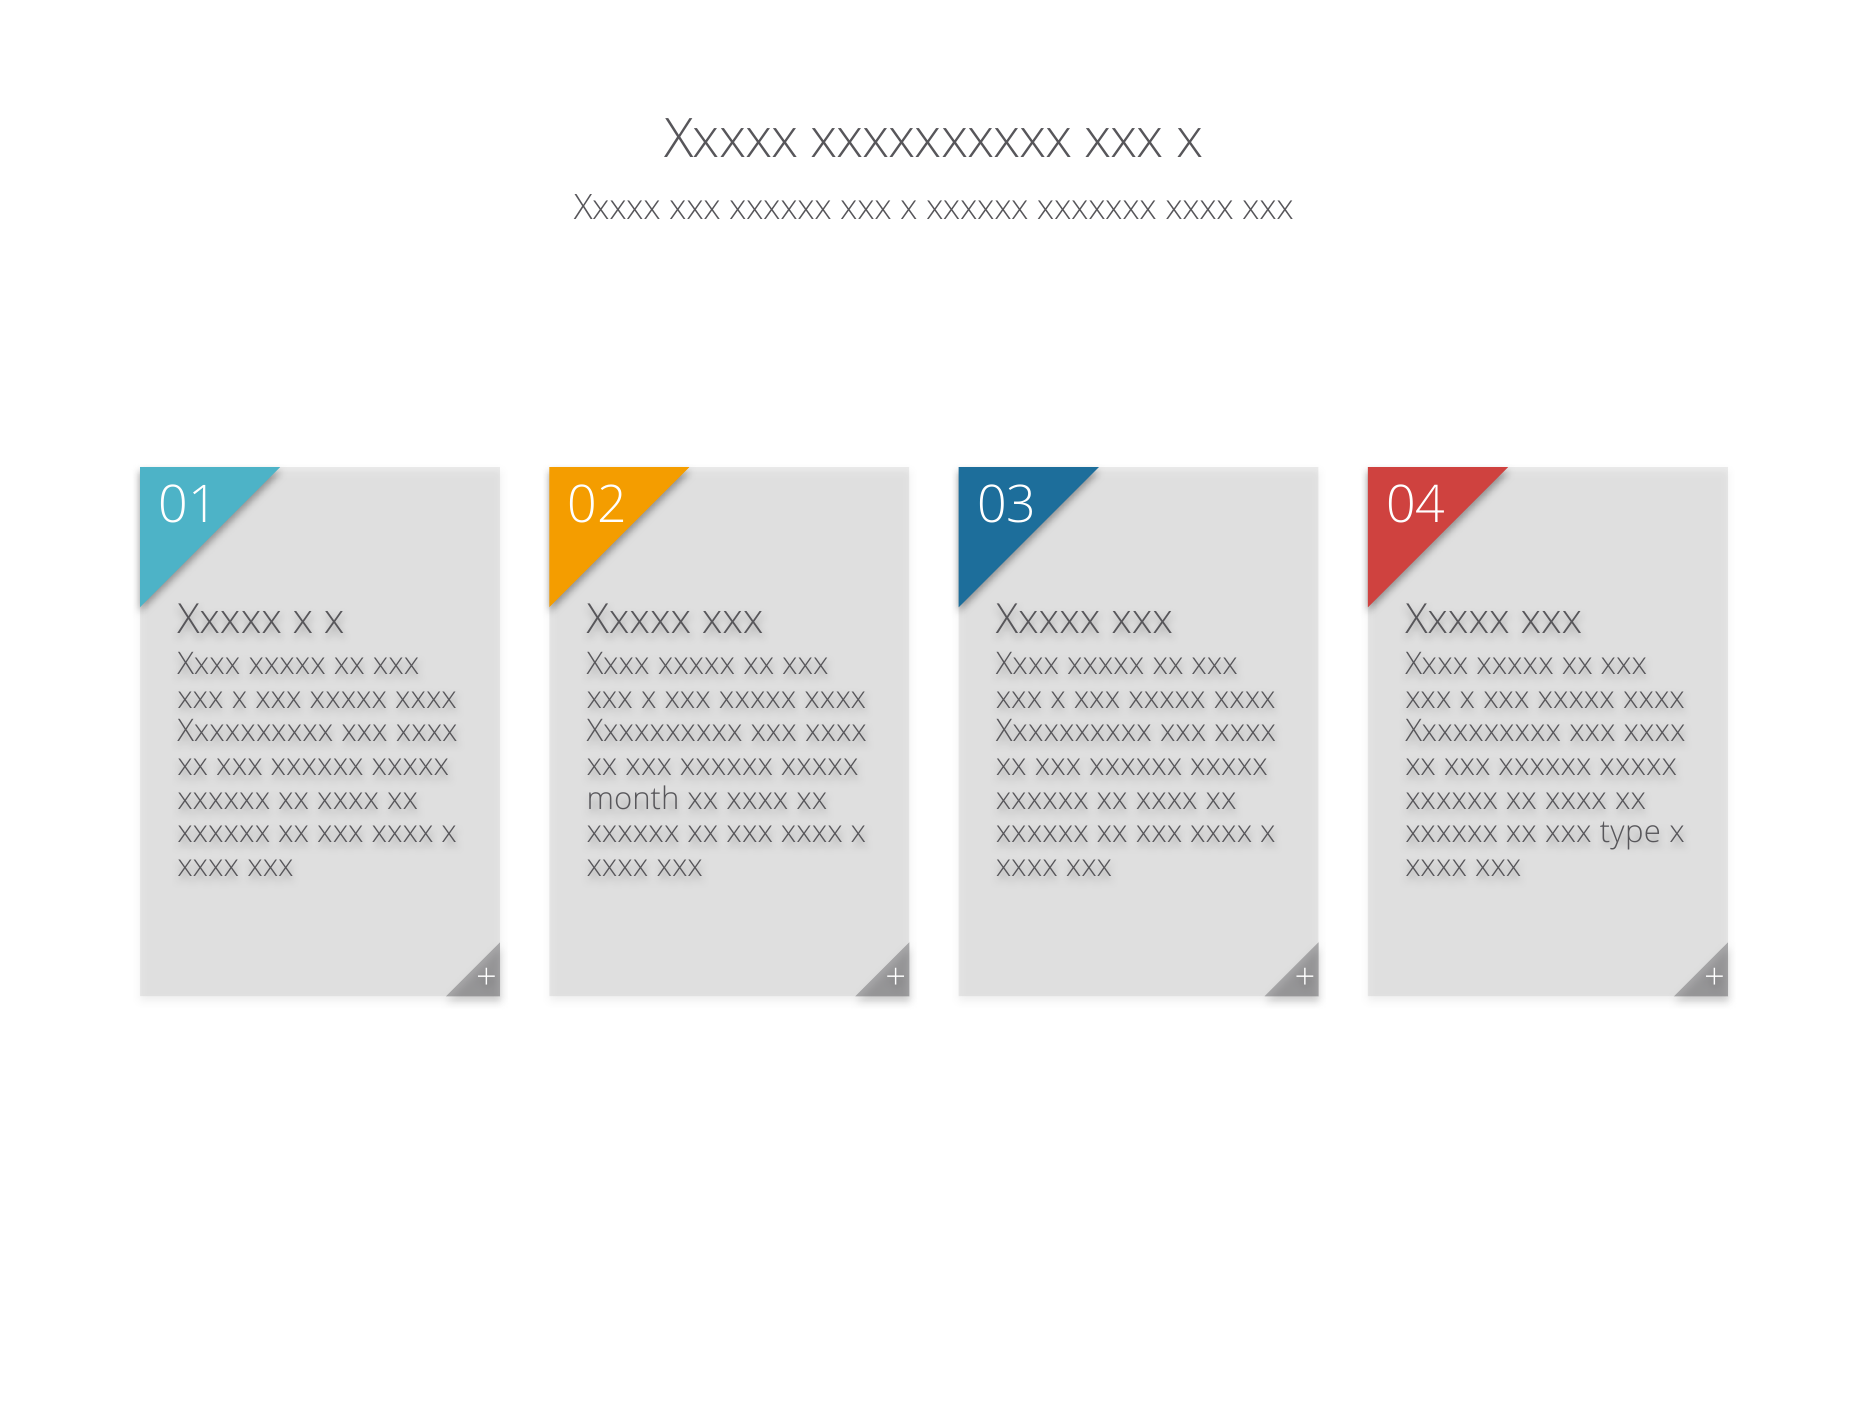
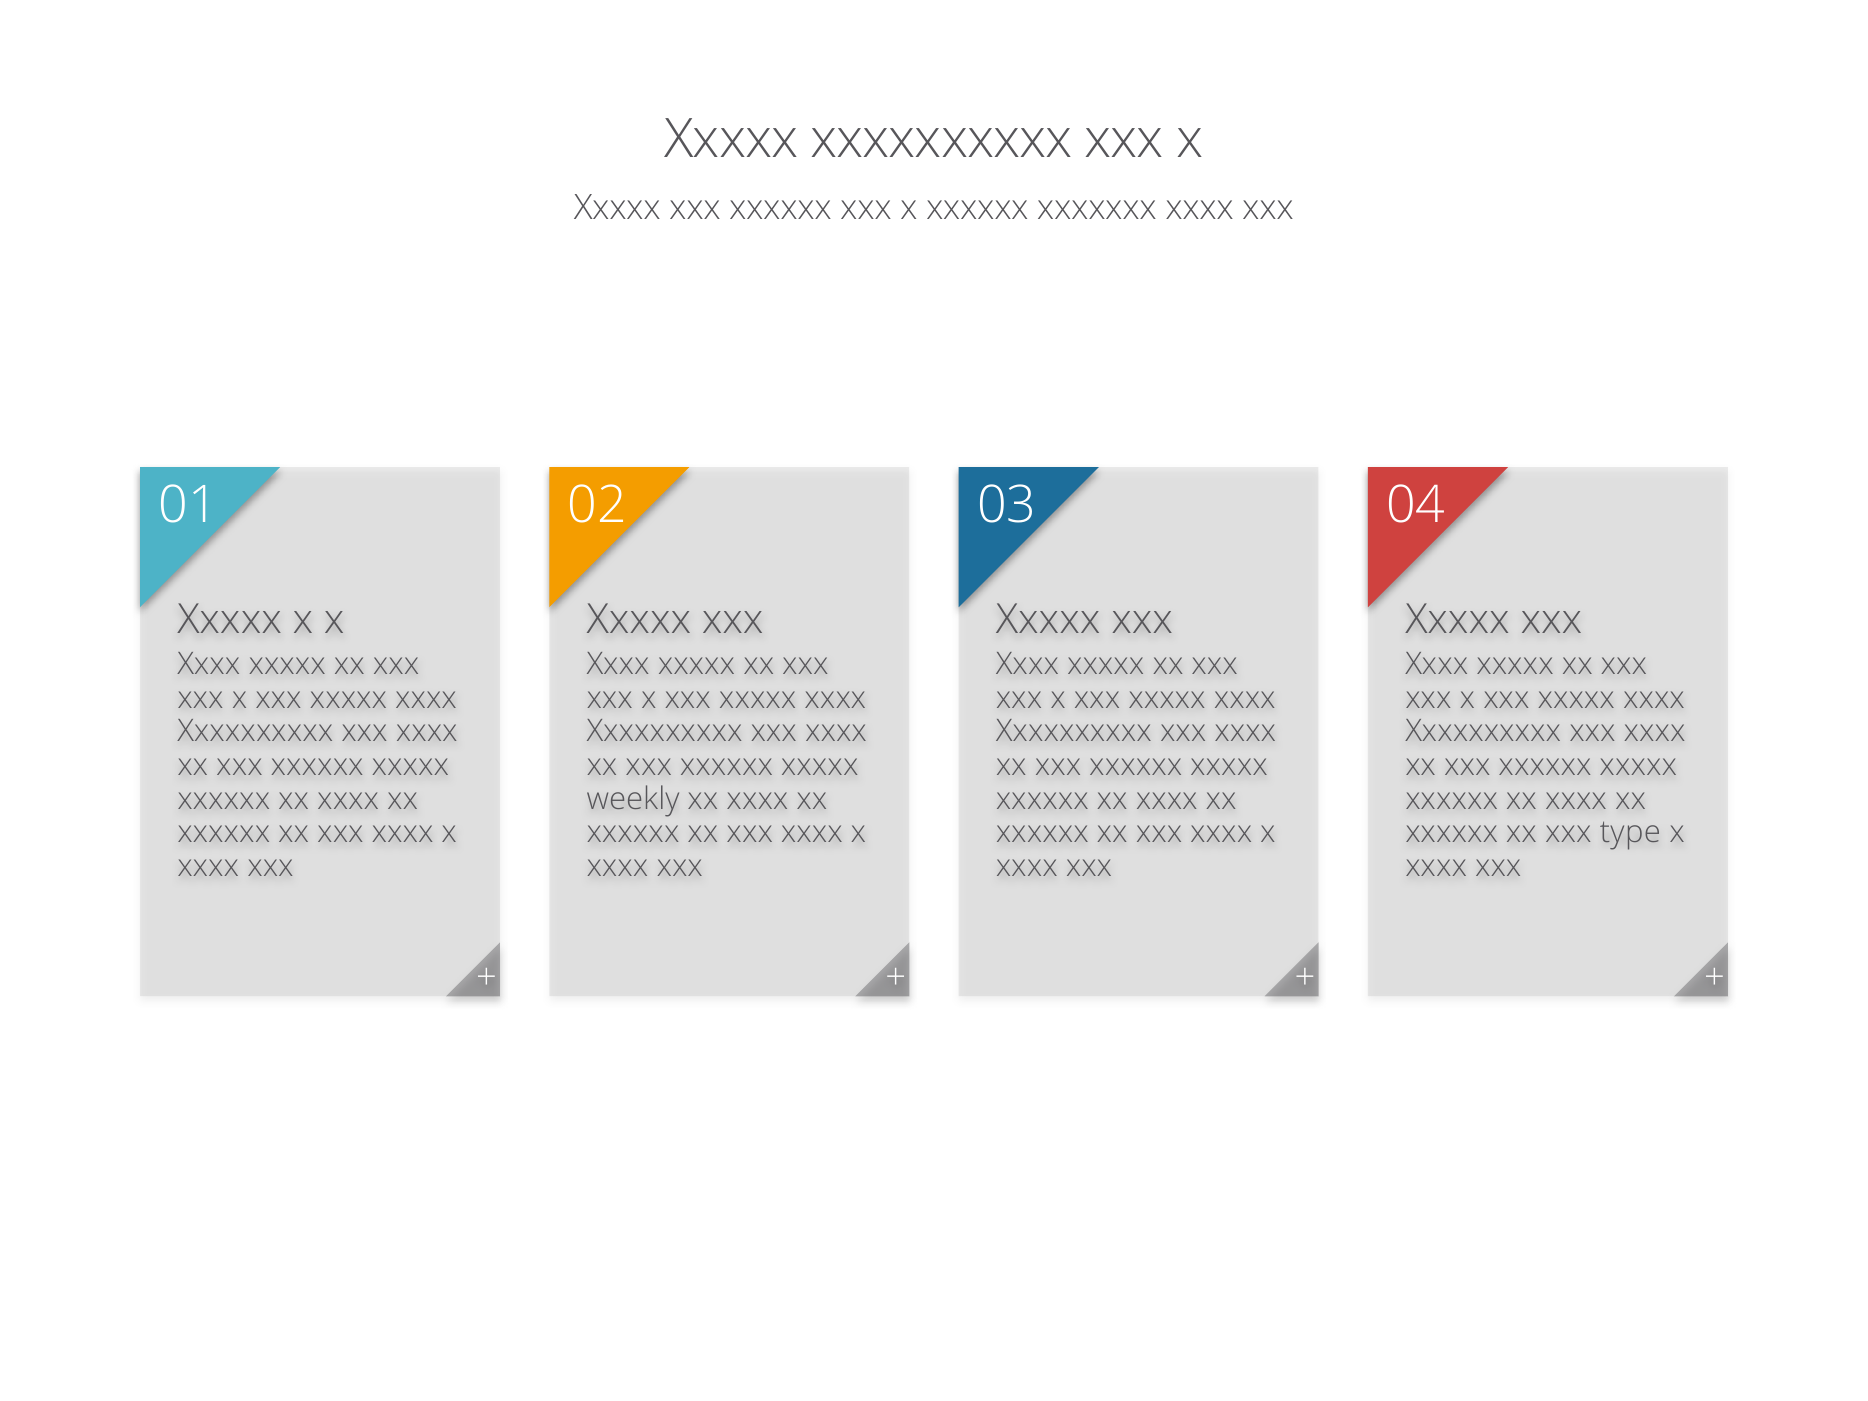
month: month -> weekly
